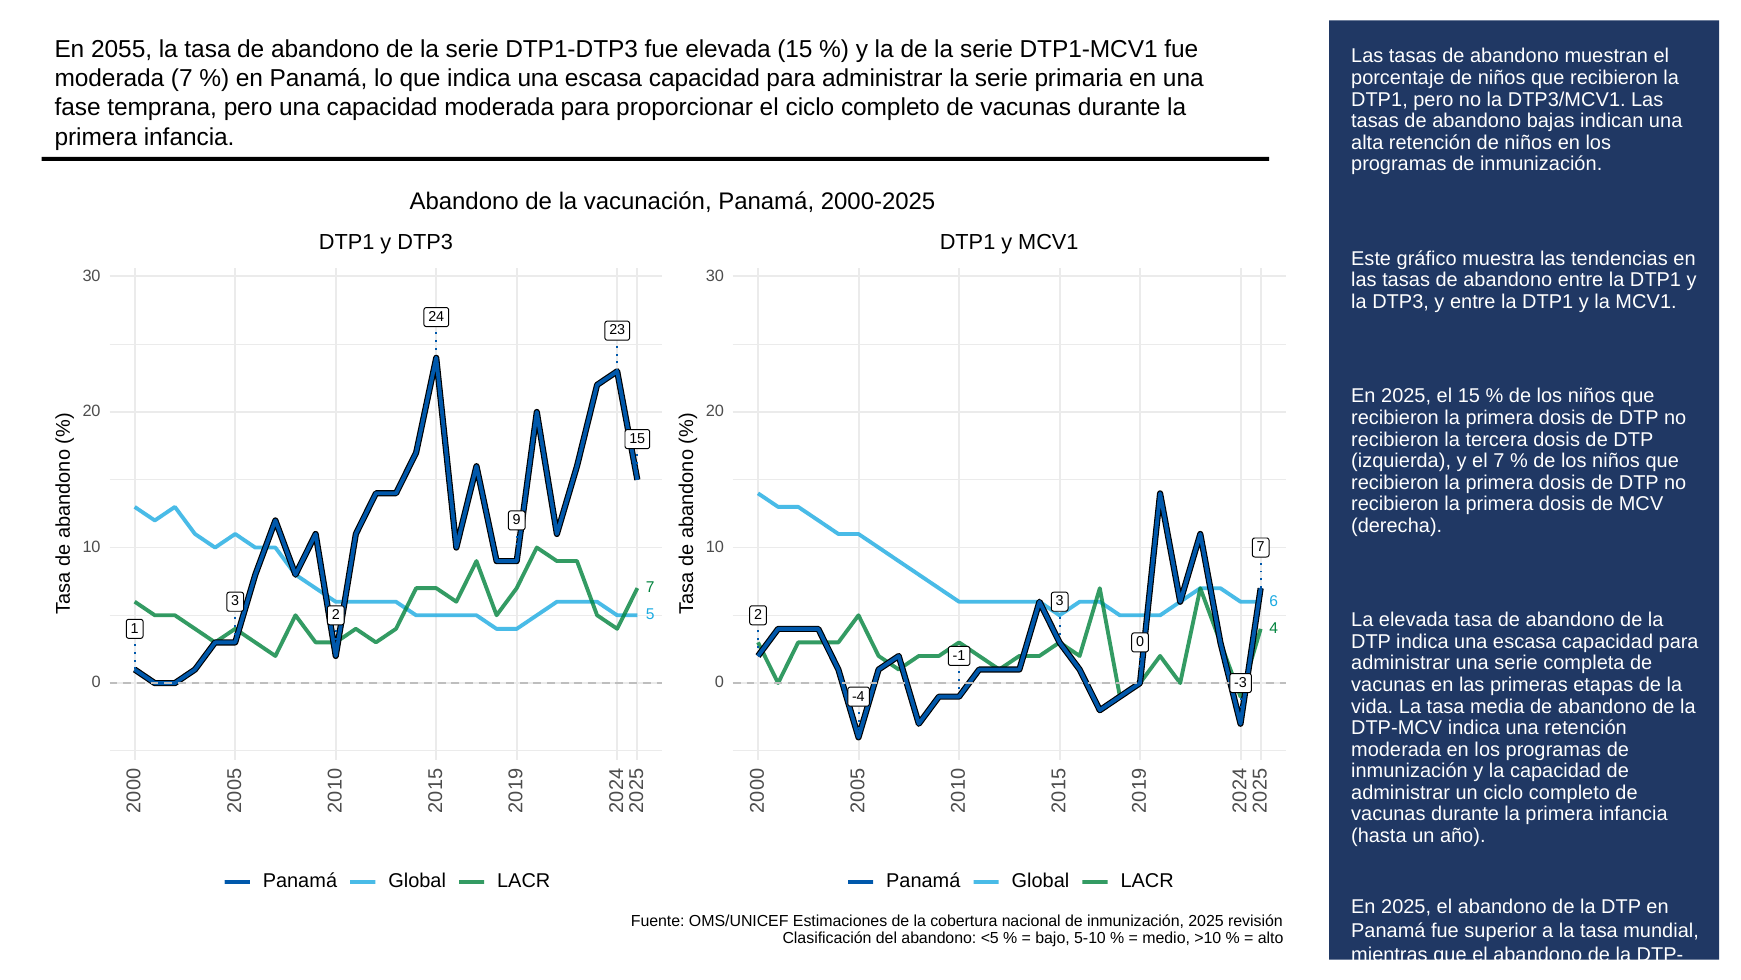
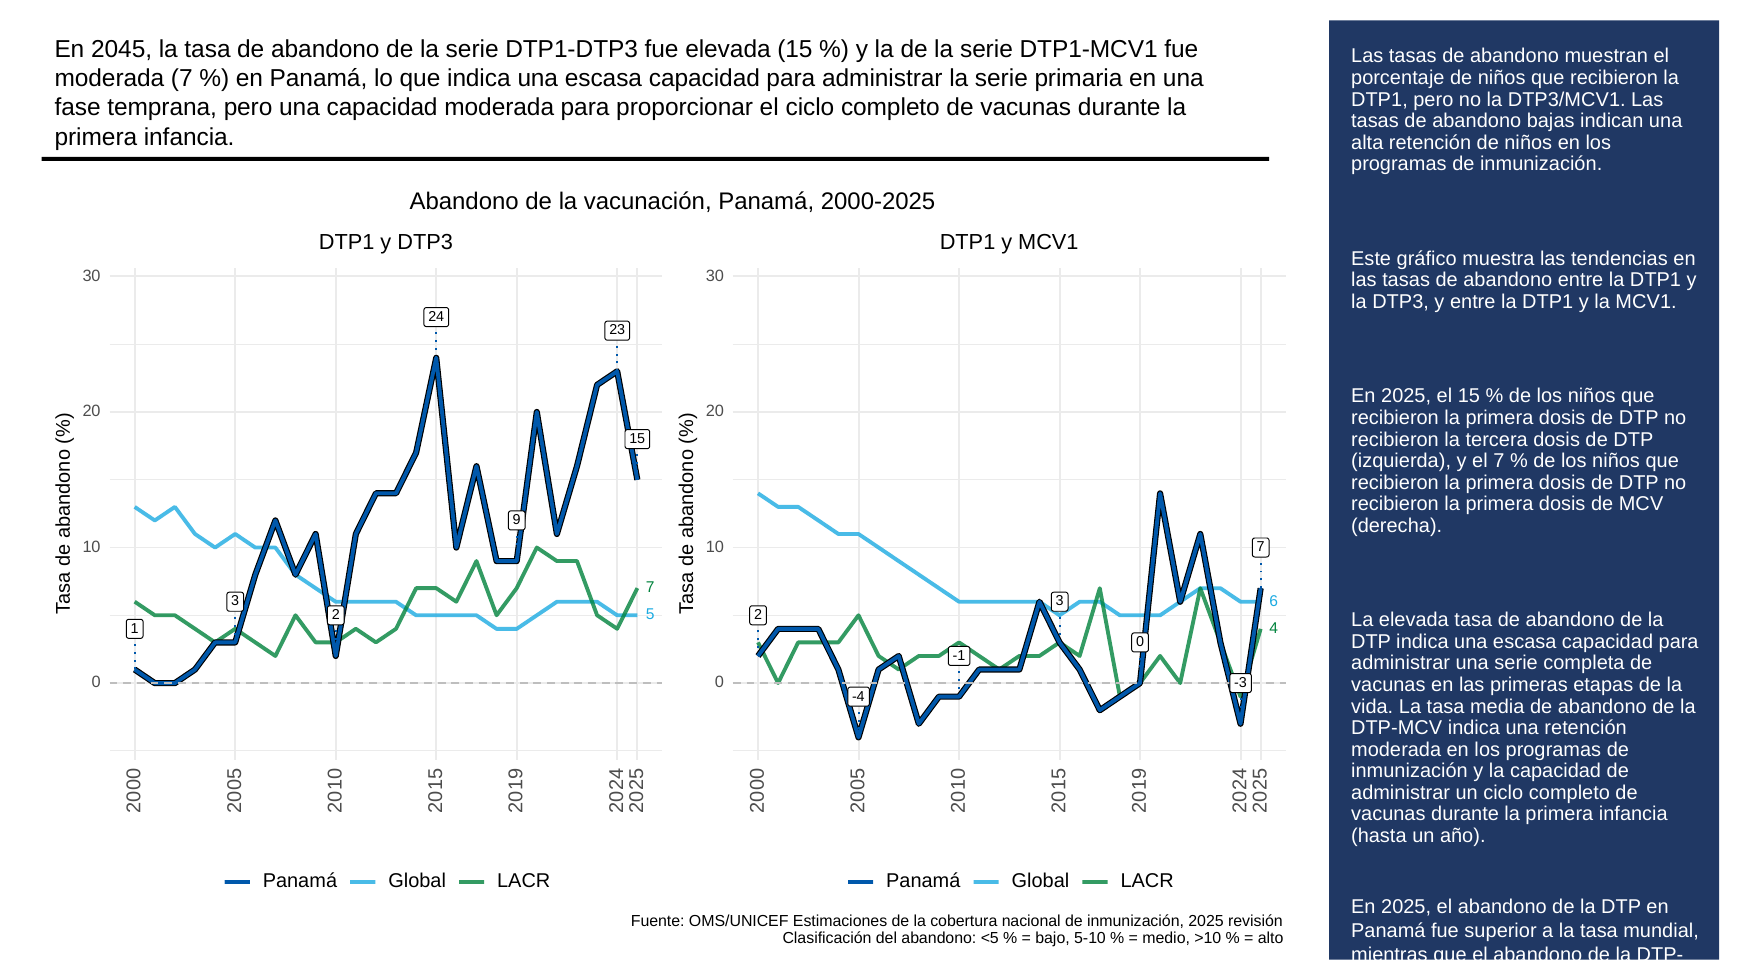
2055: 2055 -> 2045
